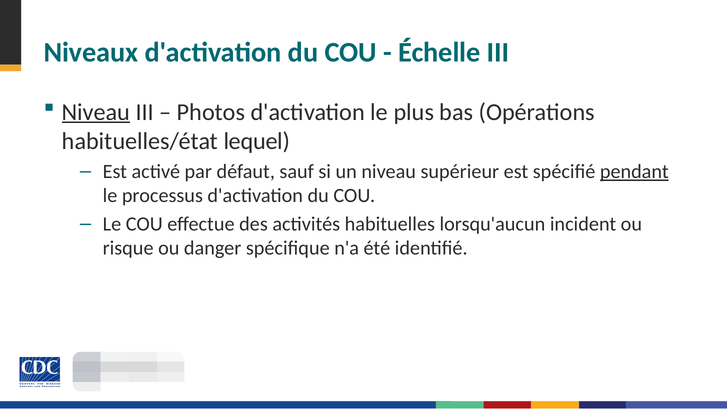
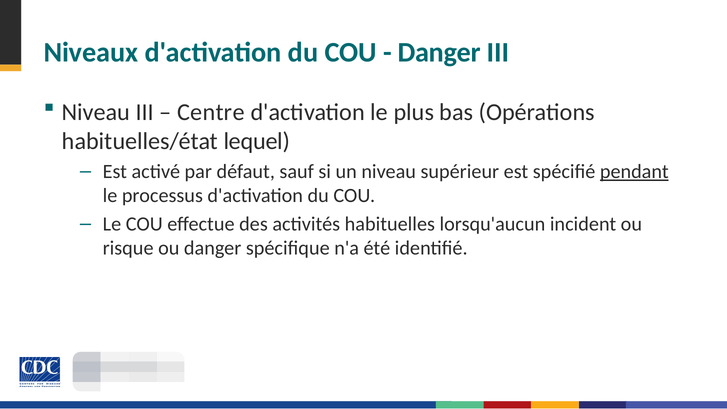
Échelle at (439, 53): Échelle -> Danger
Niveau at (96, 112) underline: present -> none
Photos: Photos -> Centre
